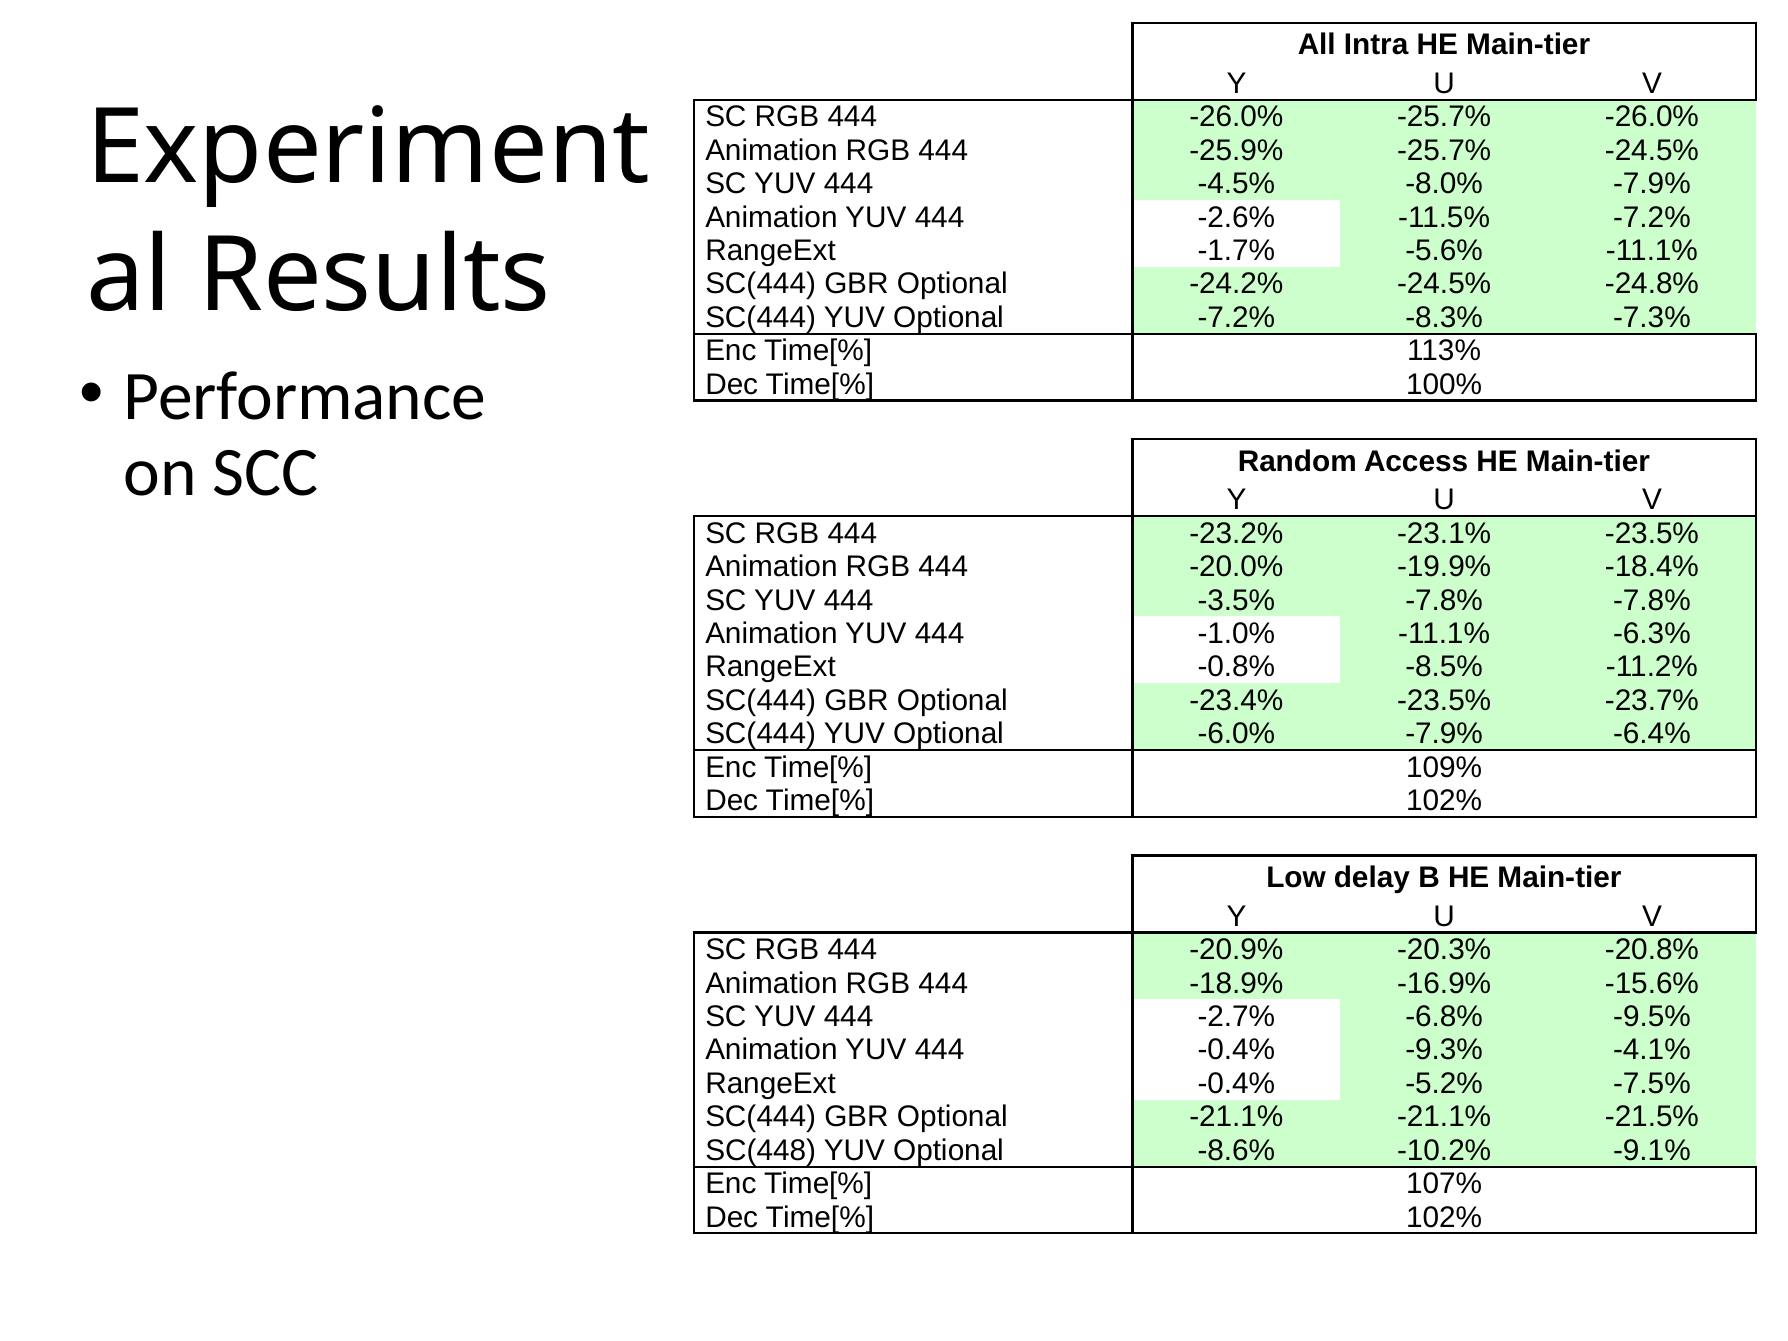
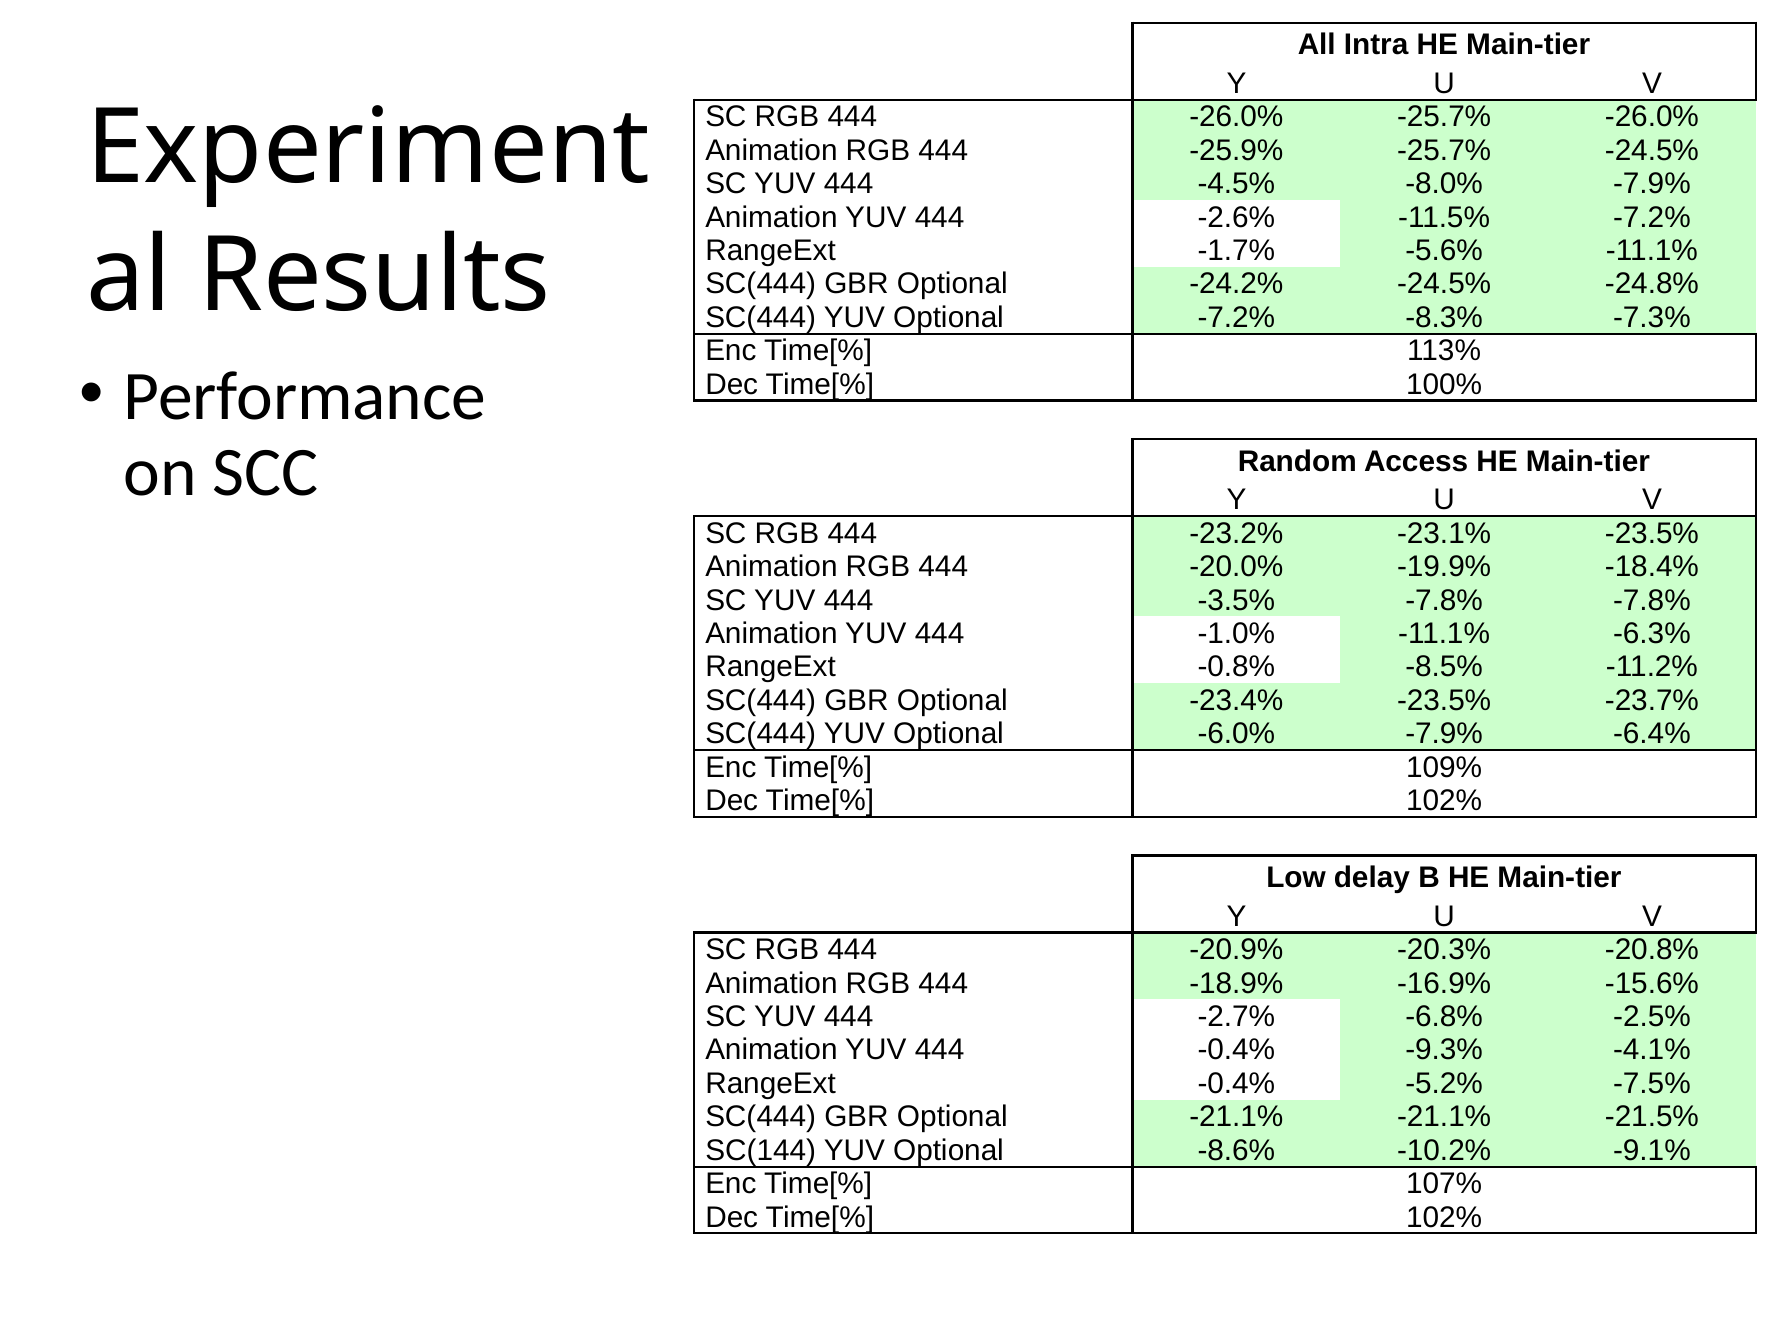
-9.5%: -9.5% -> -2.5%
SC(448: SC(448 -> SC(144
